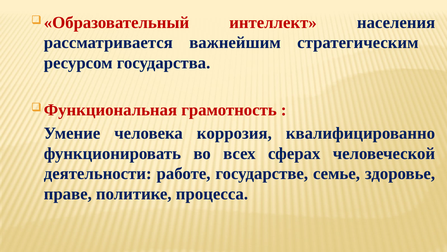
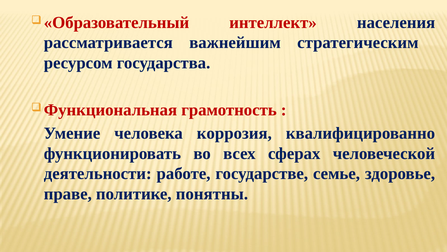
процесса: процесса -> понятны
